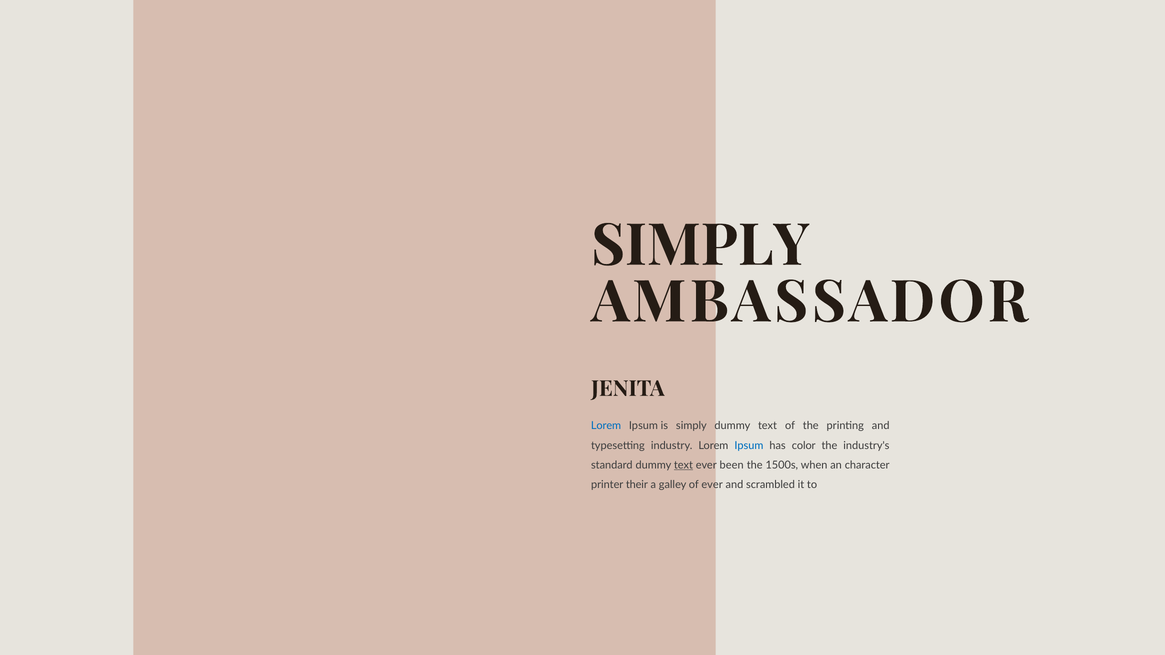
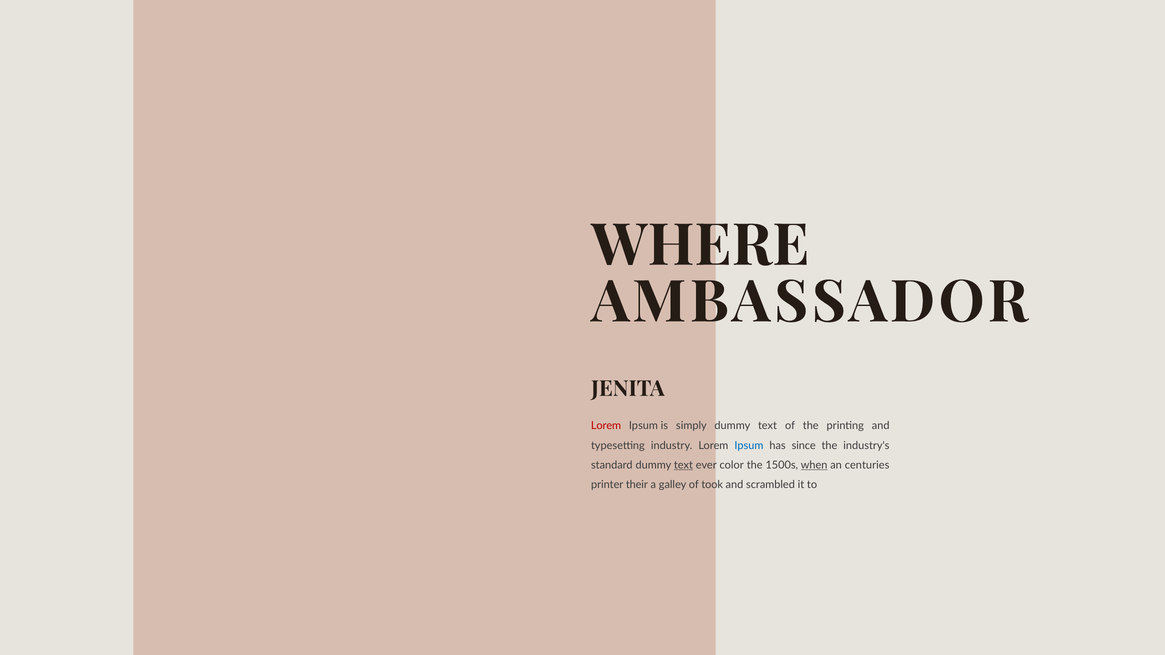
SIMPLY at (700, 246): SIMPLY -> WHERE
Lorem at (606, 426) colour: blue -> red
color: color -> since
been: been -> color
when underline: none -> present
character: character -> centuries
of ever: ever -> took
